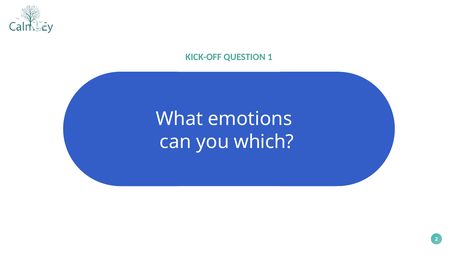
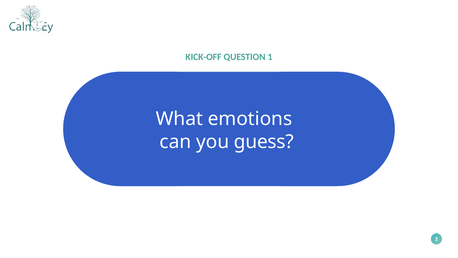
which: which -> guess
